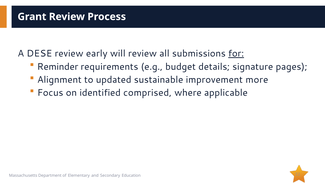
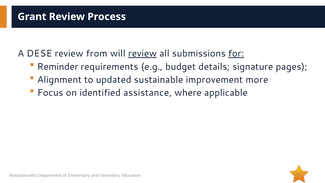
early: early -> from
review at (142, 54) underline: none -> present
comprised: comprised -> assistance
